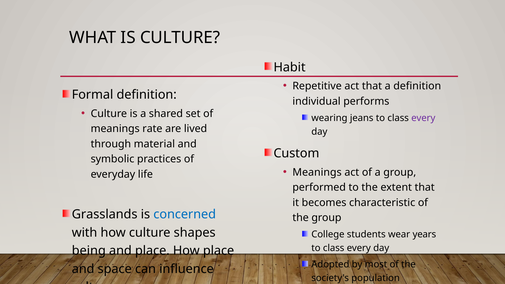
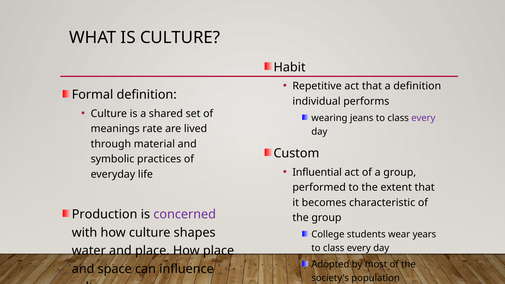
Meanings at (317, 172): Meanings -> Influential
Grasslands: Grasslands -> Production
concerned colour: blue -> purple
being: being -> water
